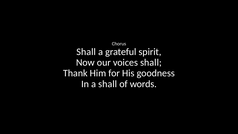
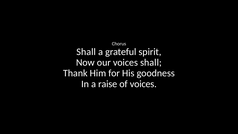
a shall: shall -> raise
of words: words -> voices
